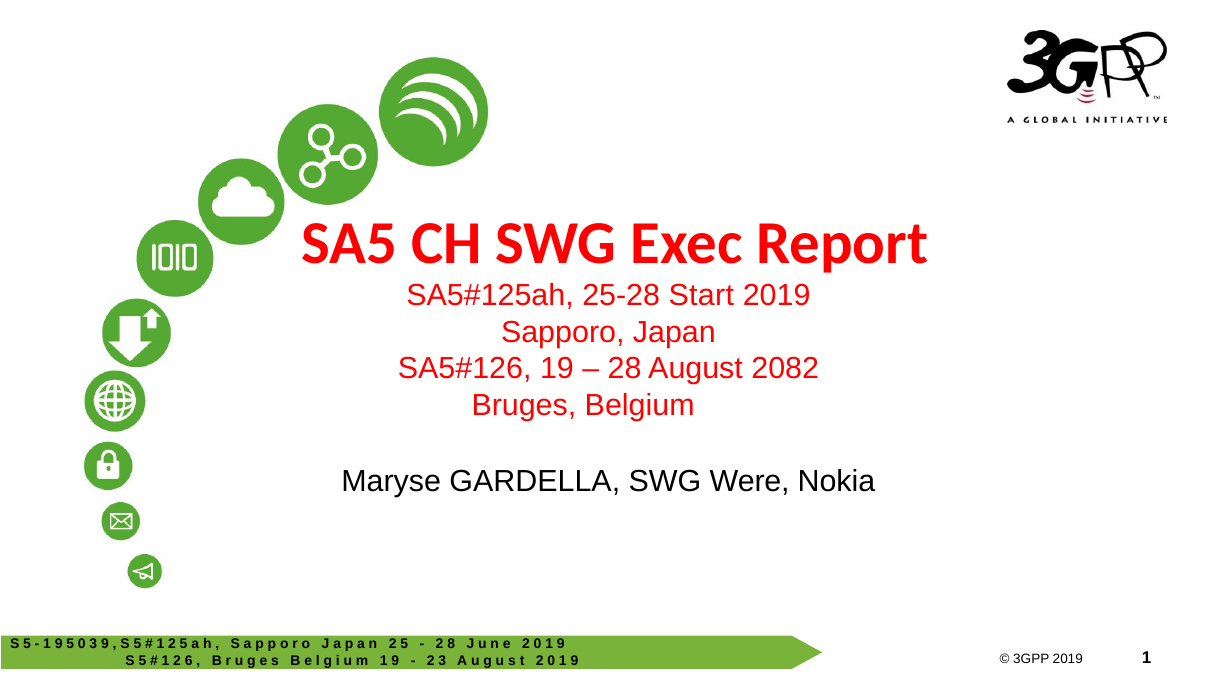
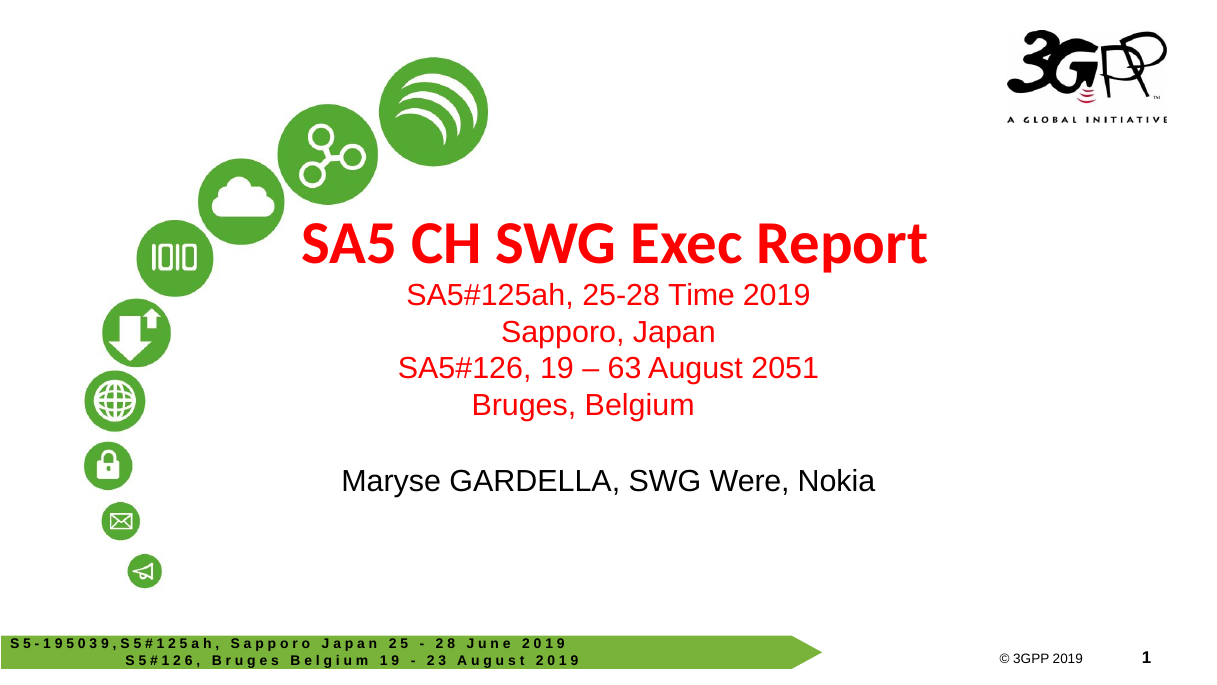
Start: Start -> Time
28: 28 -> 63
2082: 2082 -> 2051
